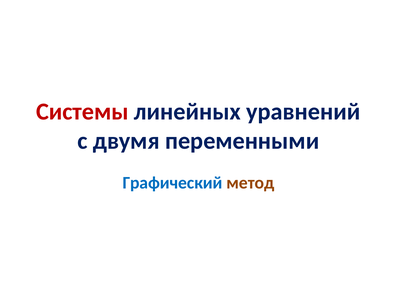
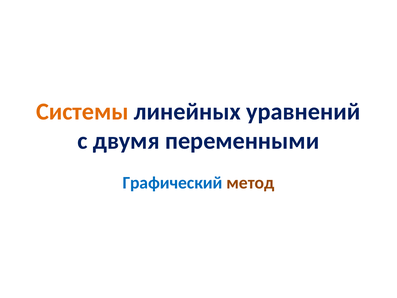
Системы colour: red -> orange
